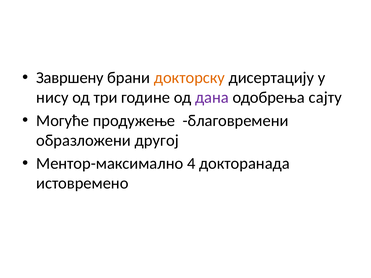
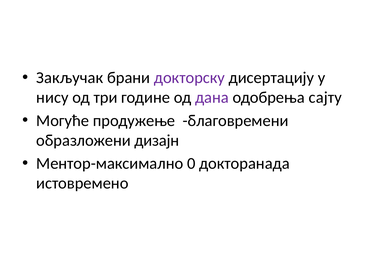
Завршену: Завршену -> Закључак
докторску colour: orange -> purple
другој: другој -> дизајн
4: 4 -> 0
